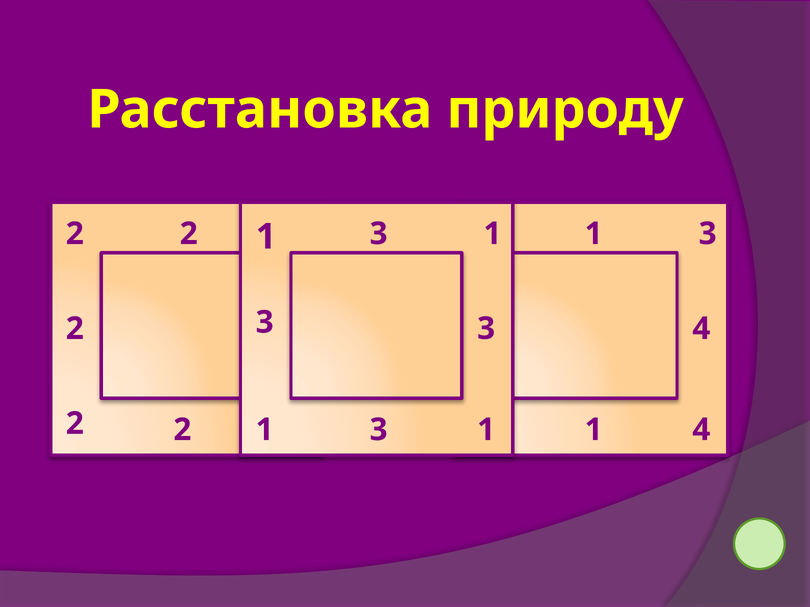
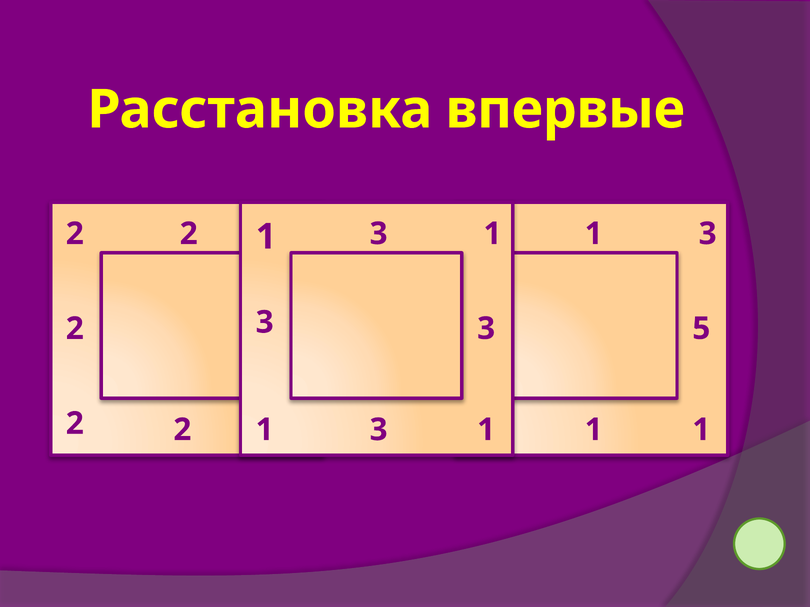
природу: природу -> впервые
4 at (701, 329): 4 -> 5
4 at (701, 430): 4 -> 1
